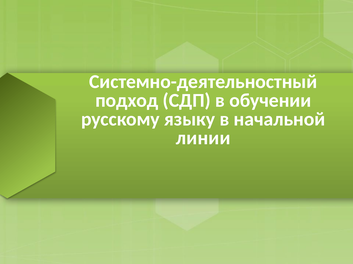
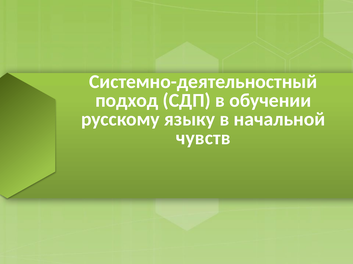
линии: линии -> чувств
